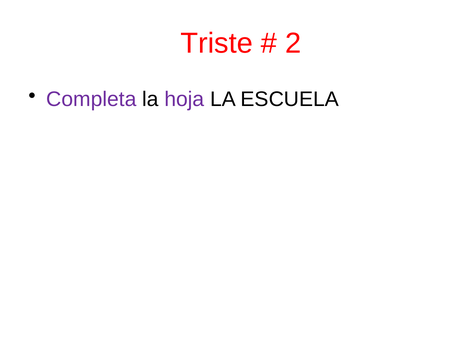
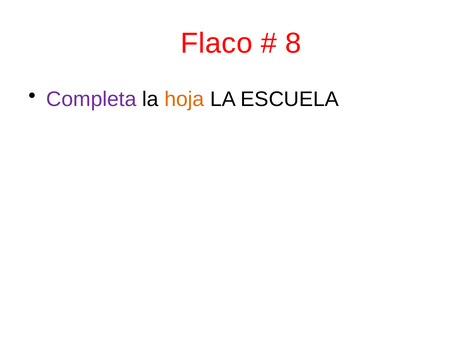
Triste: Triste -> Flaco
2: 2 -> 8
hoja colour: purple -> orange
